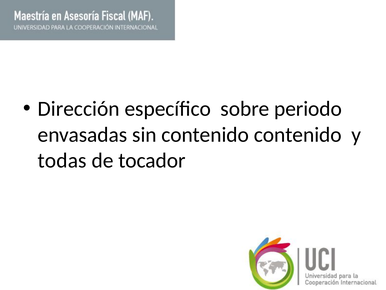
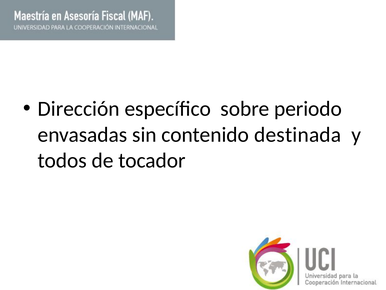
contenido contenido: contenido -> destinada
todas: todas -> todos
